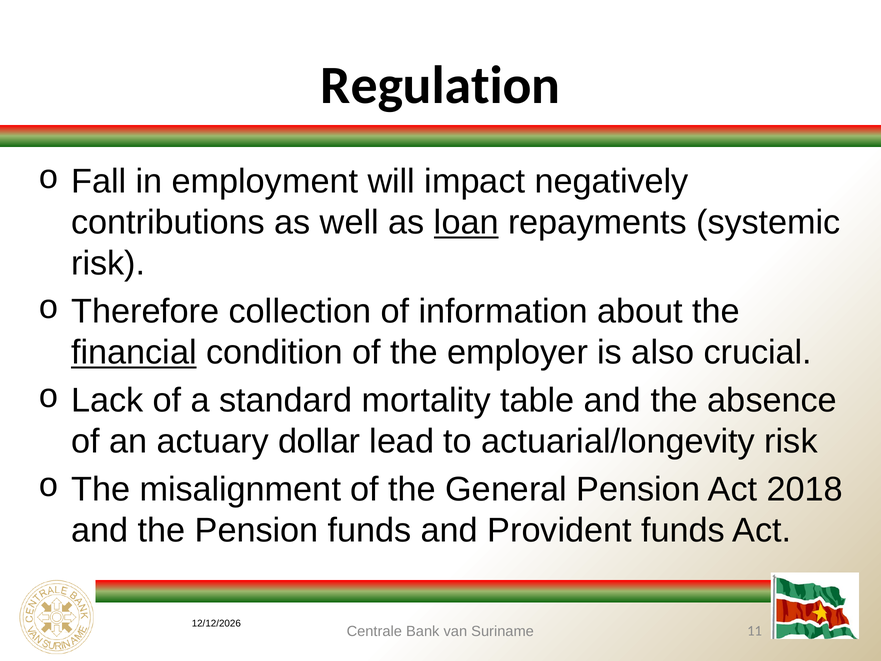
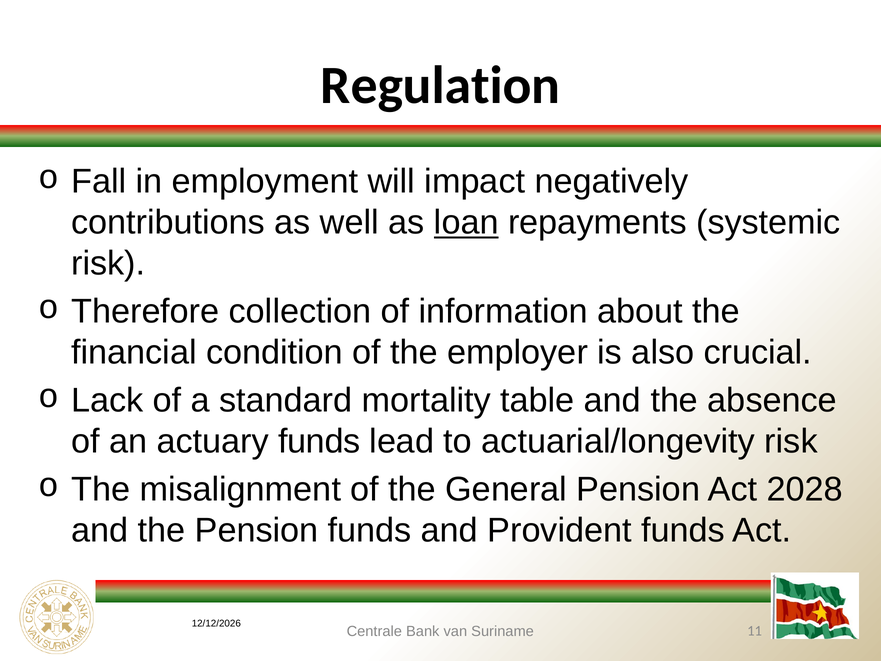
financial underline: present -> none
actuary dollar: dollar -> funds
2018: 2018 -> 2028
